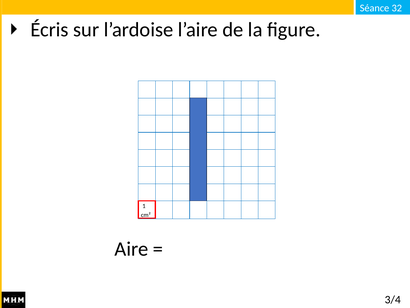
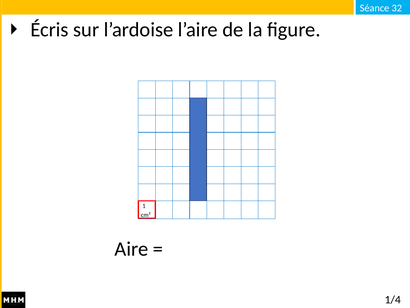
3/4: 3/4 -> 1/4
